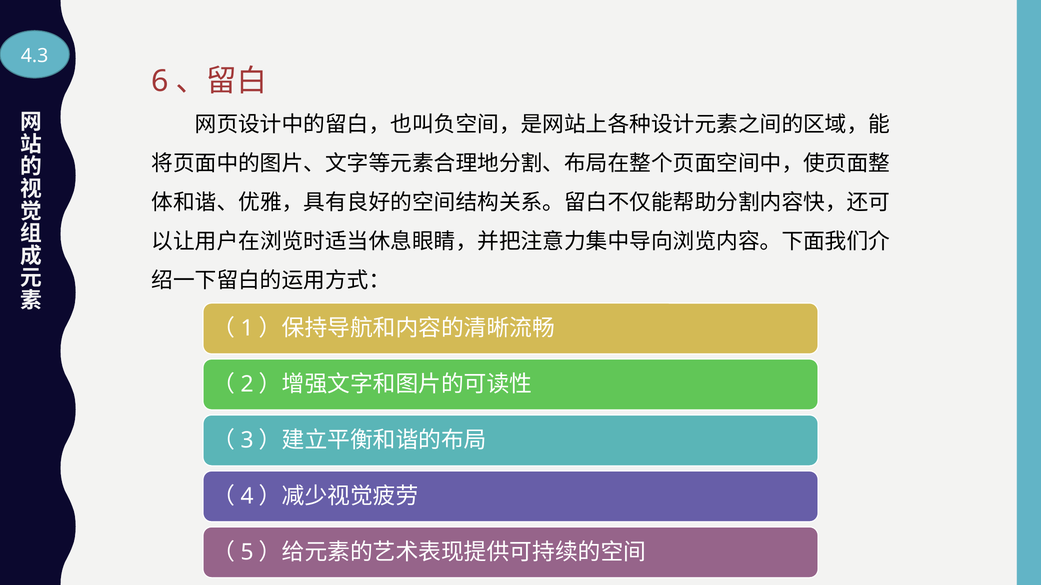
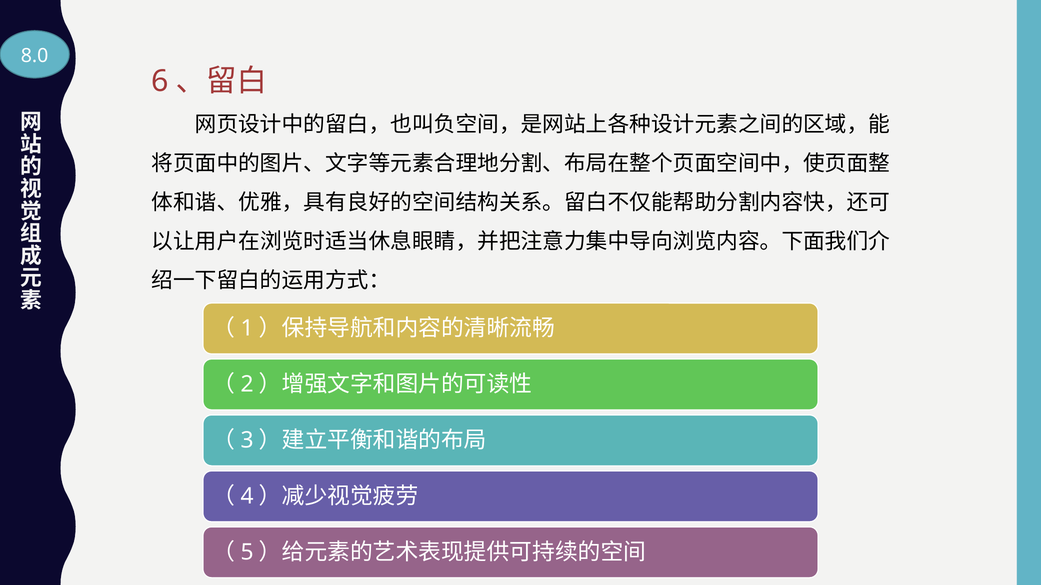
4.3: 4.3 -> 8.0
